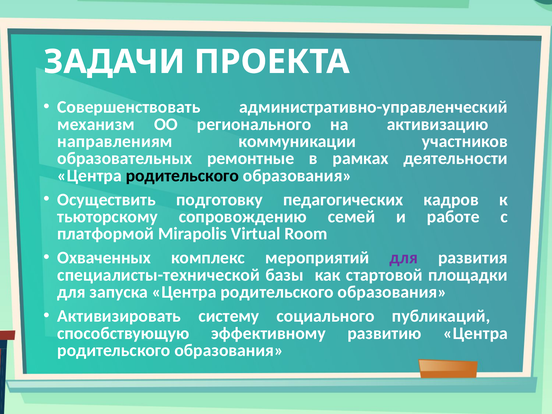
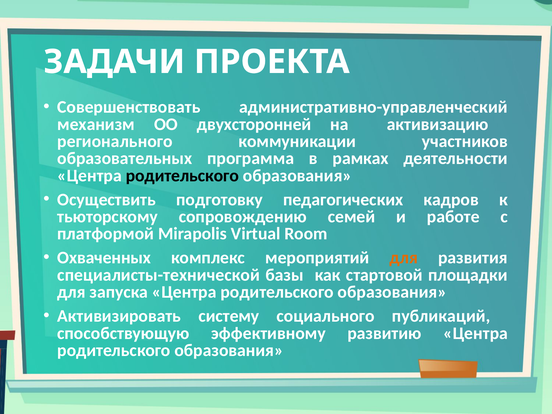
регионального: регионального -> двухсторонней
направлениям: направлениям -> регионального
ремонтные: ремонтные -> программа
для at (404, 258) colour: purple -> orange
